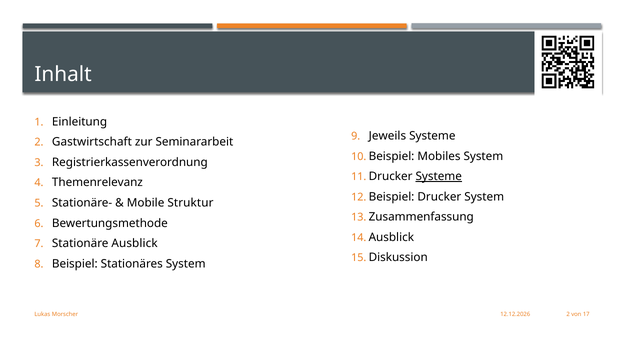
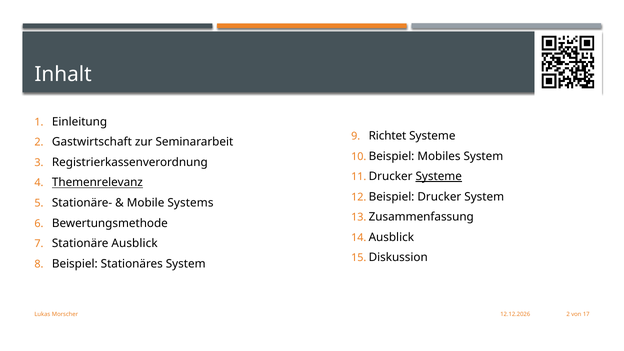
Jeweils: Jeweils -> Richtet
Themenrelevanz underline: none -> present
Struktur: Struktur -> Systems
